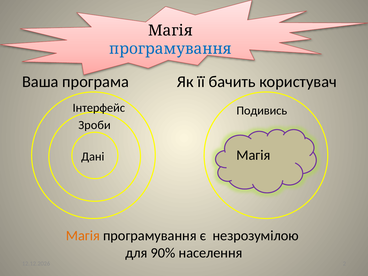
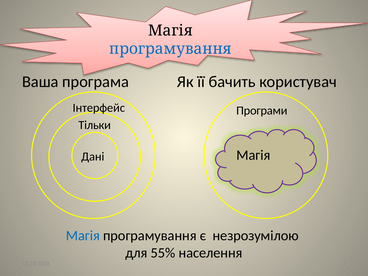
Подивись: Подивись -> Програми
Зроби: Зроби -> Тільки
Магія at (83, 236) colour: orange -> blue
90%: 90% -> 55%
